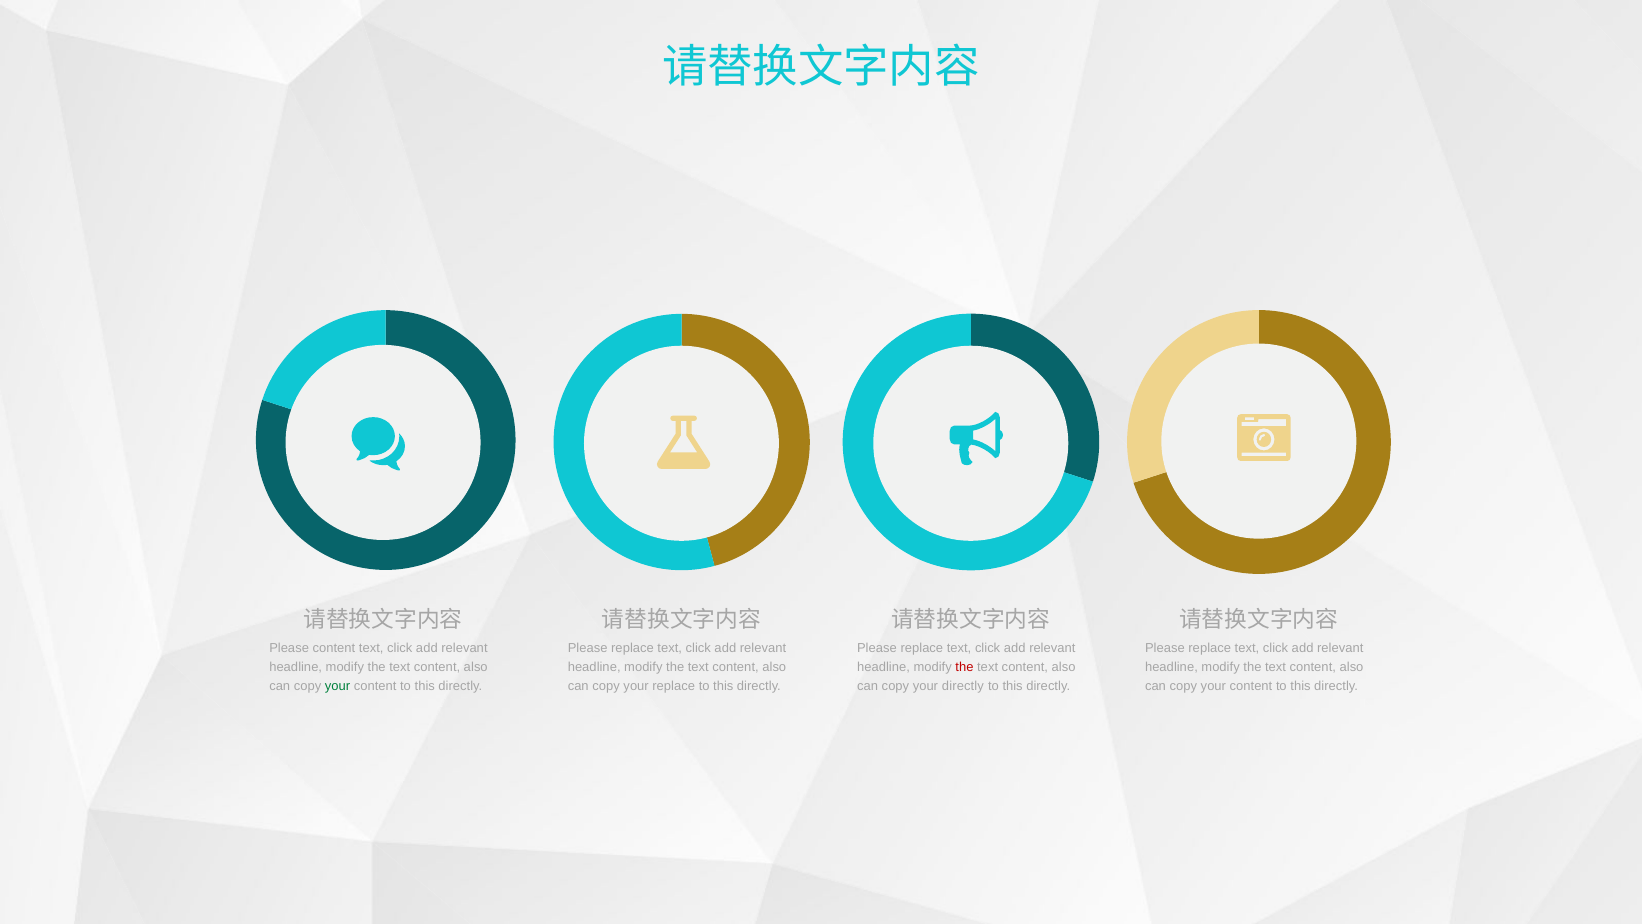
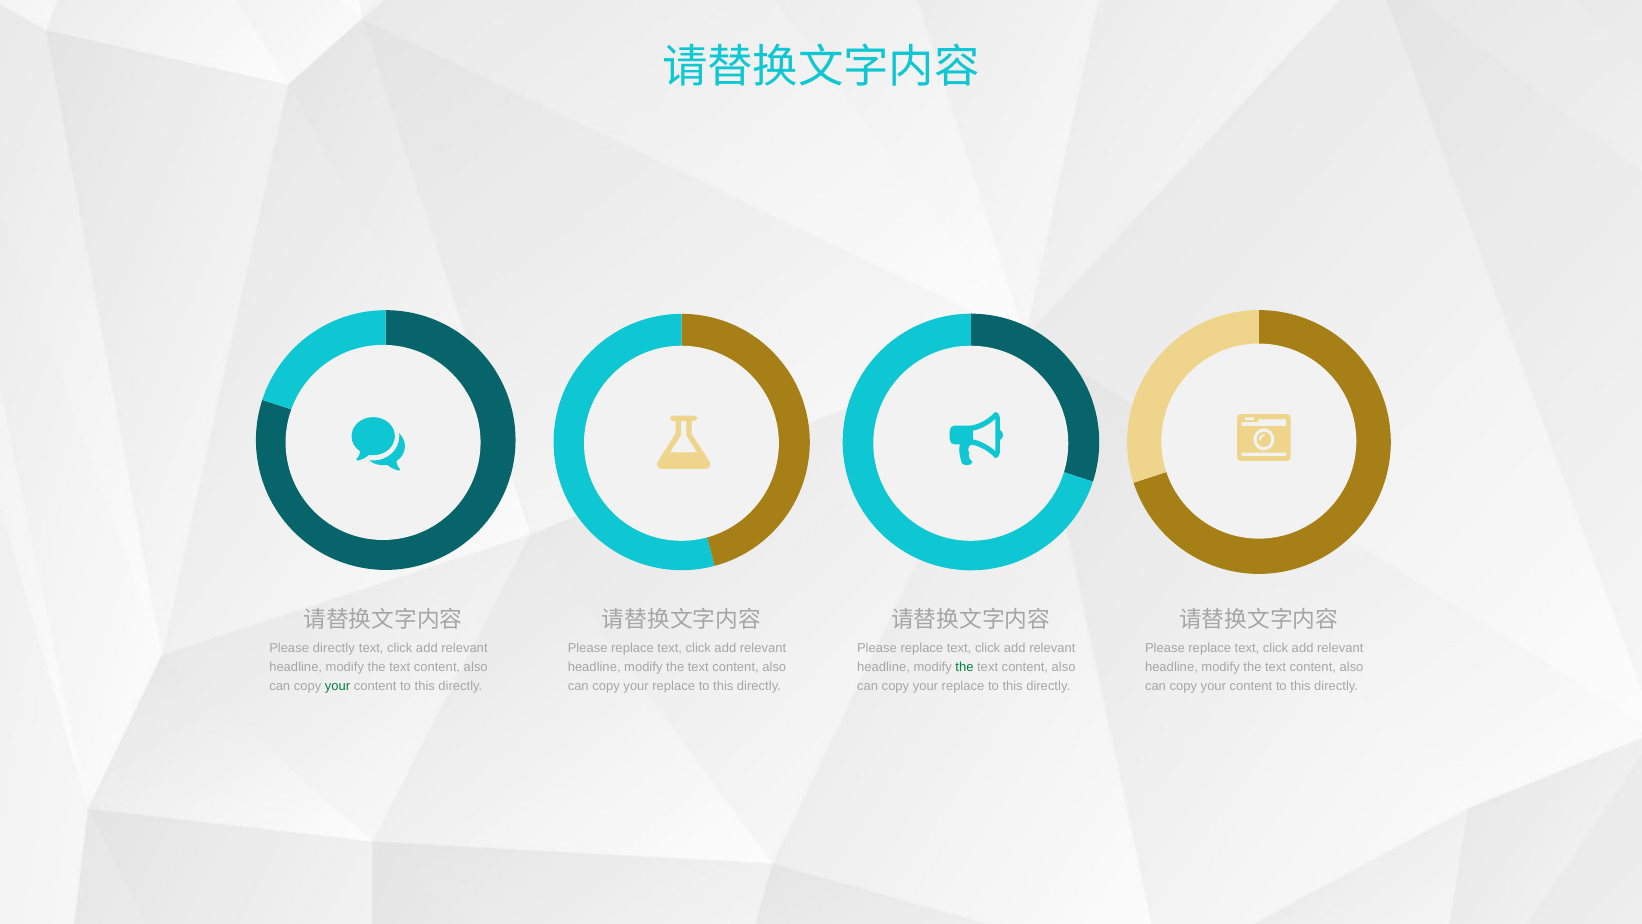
Please content: content -> directly
the at (964, 667) colour: red -> green
directly at (963, 686): directly -> replace
